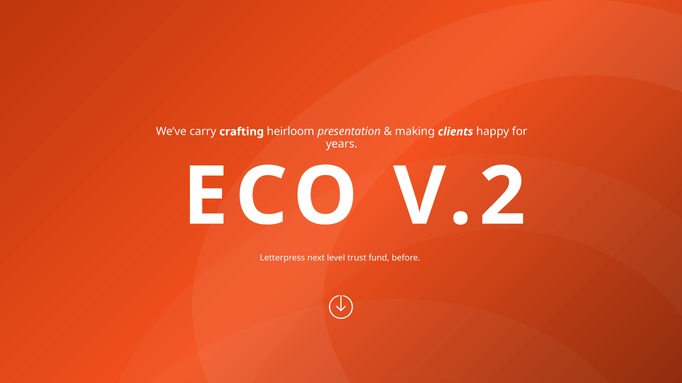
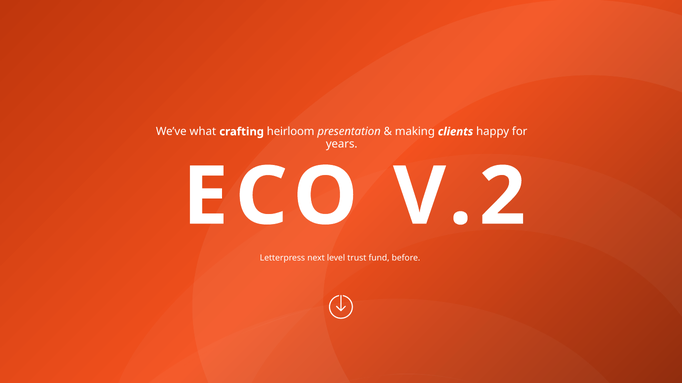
carry: carry -> what
